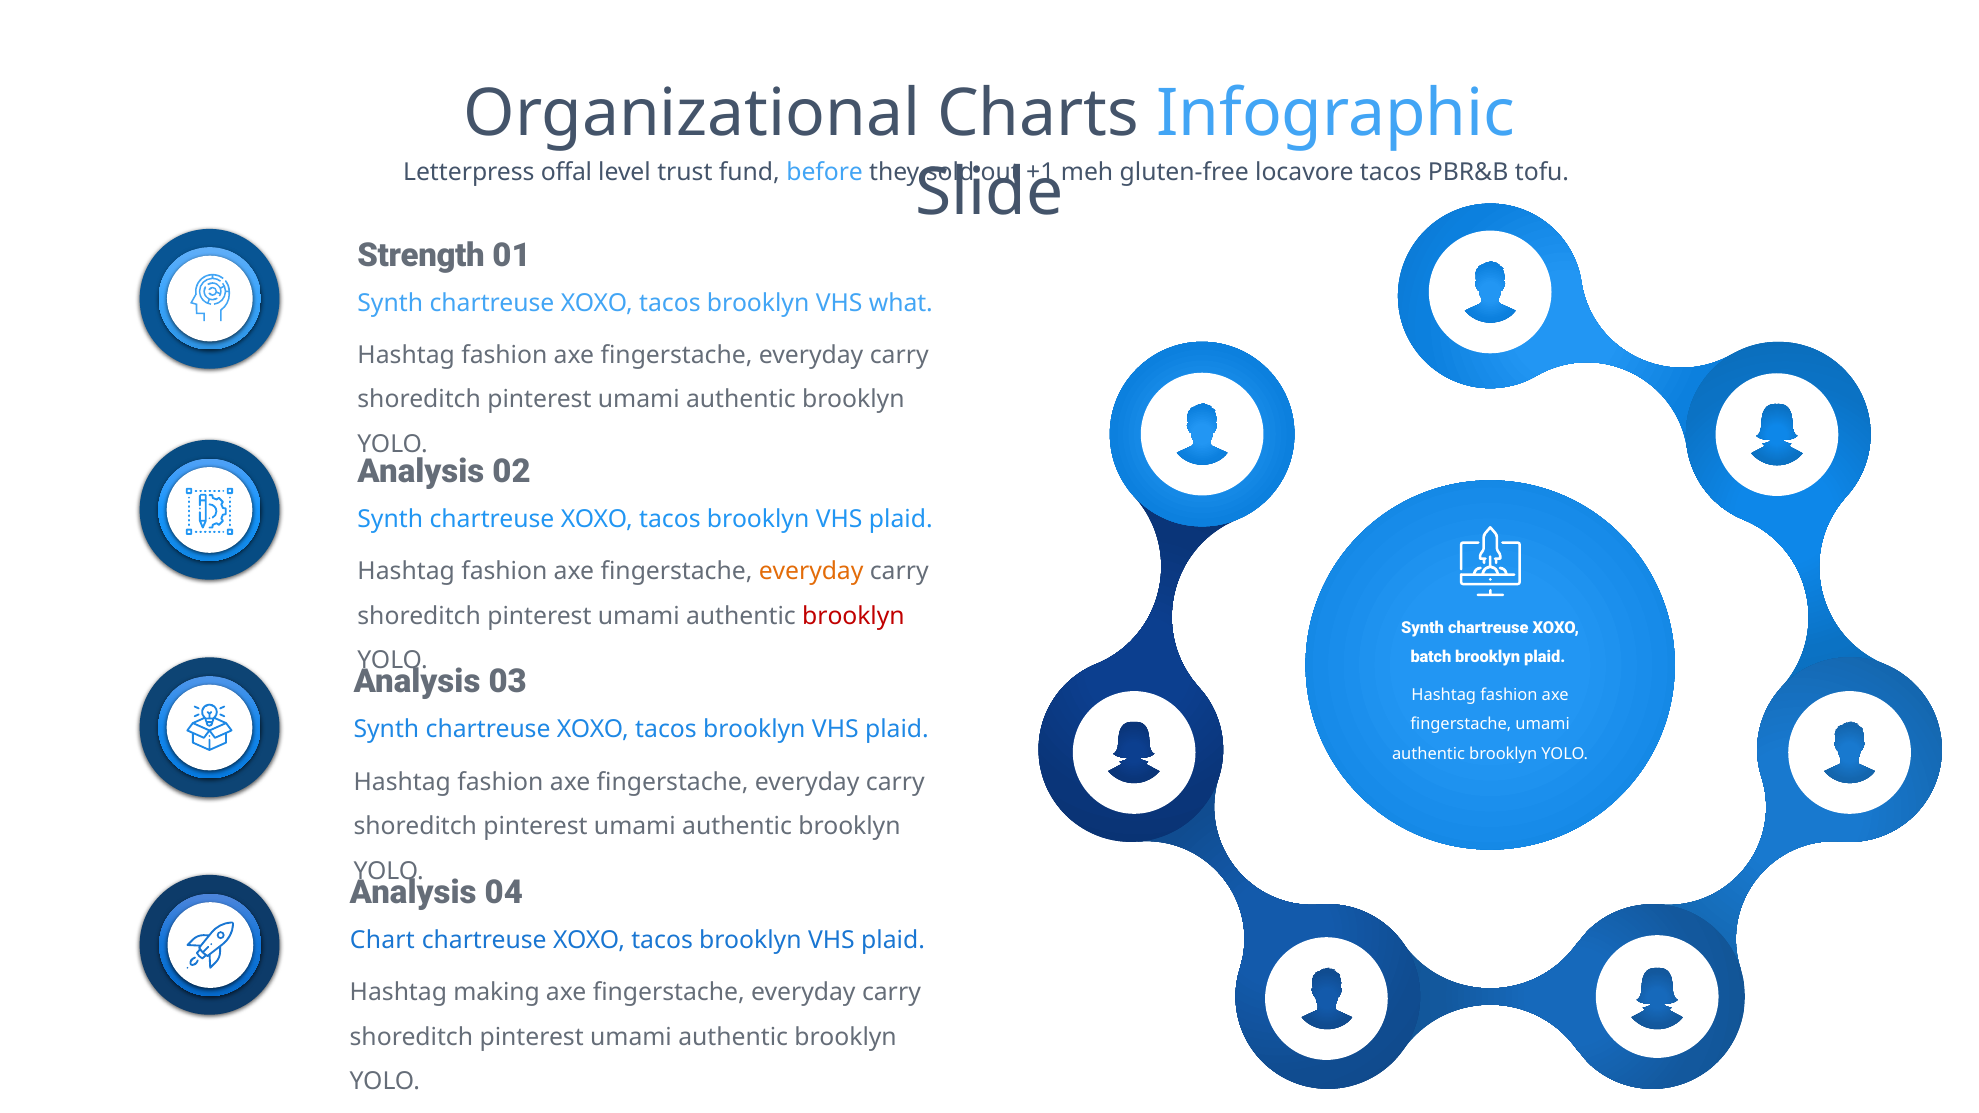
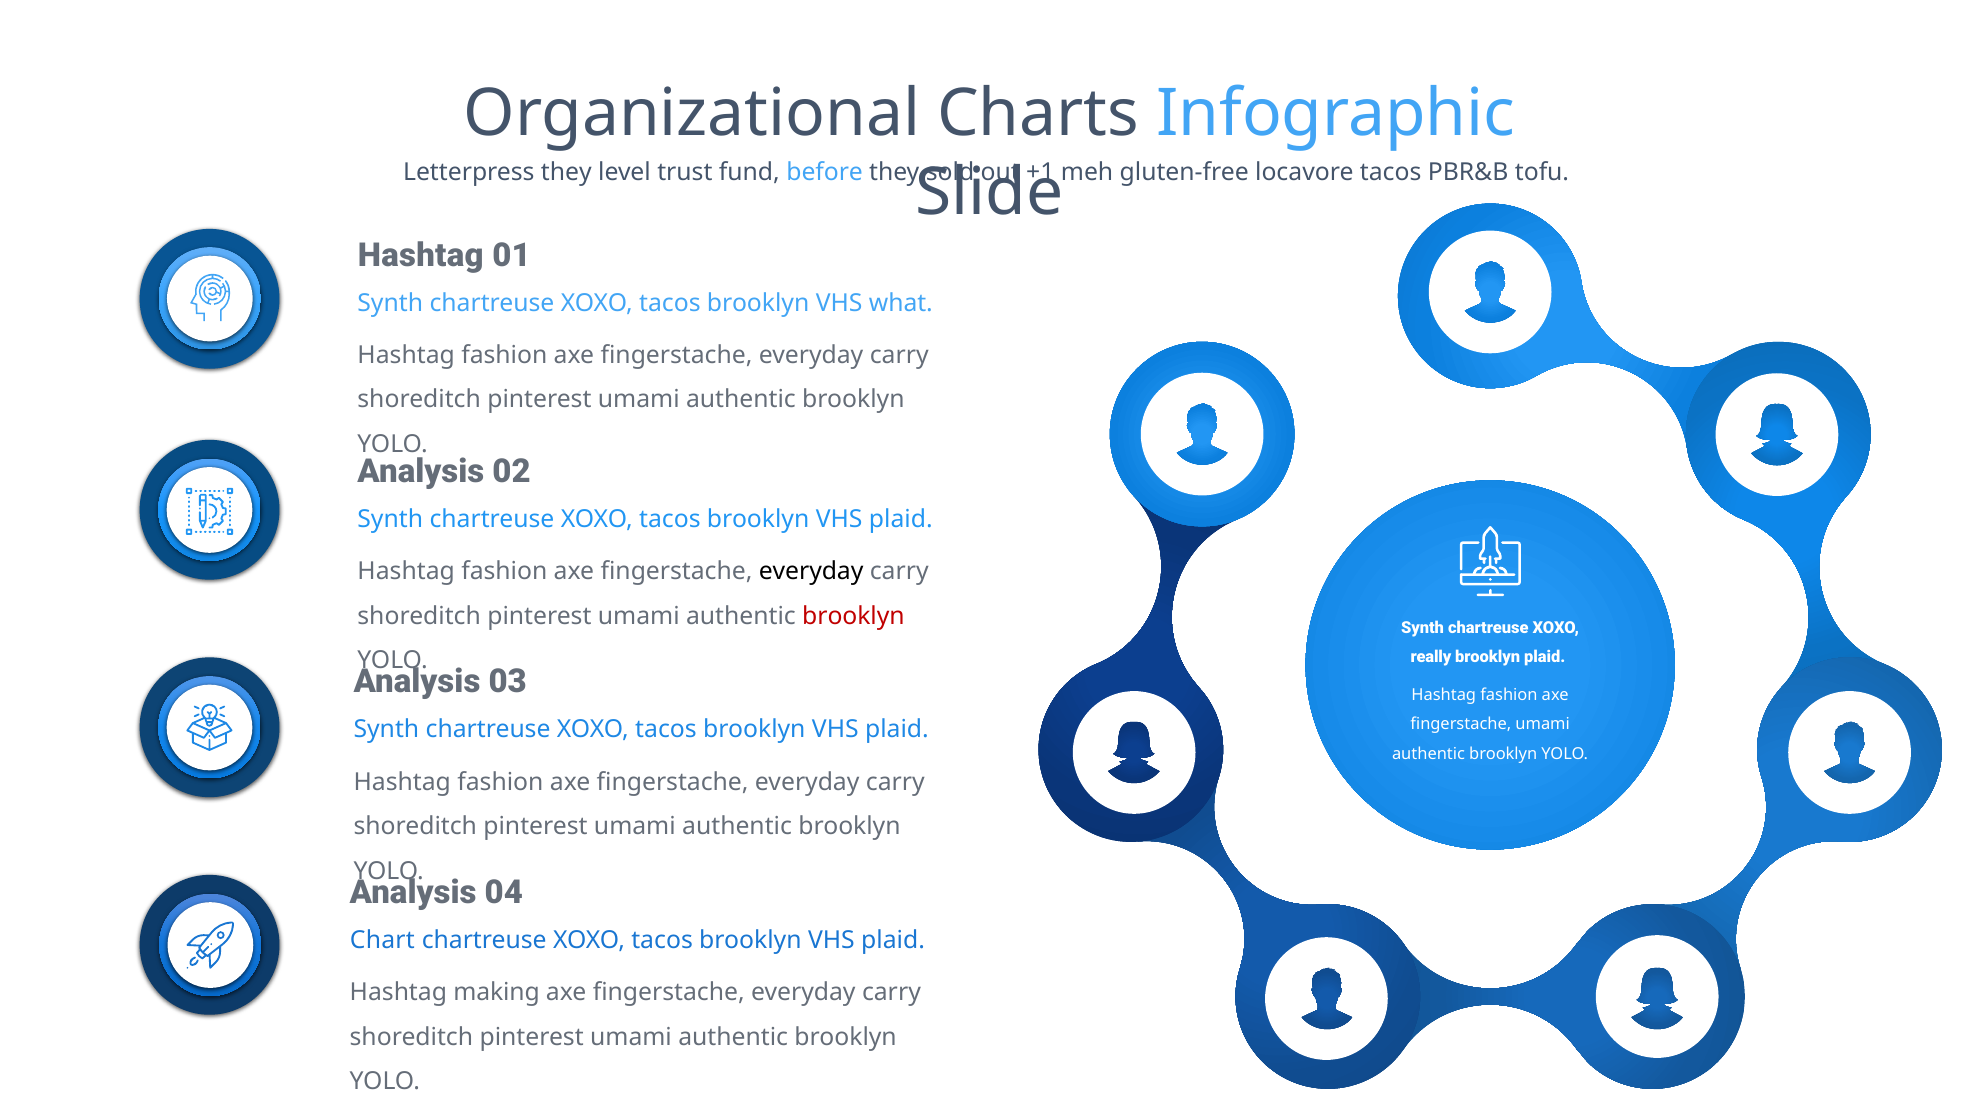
Letterpress offal: offal -> they
Strength at (421, 255): Strength -> Hashtag
everyday at (811, 572) colour: orange -> black
batch: batch -> really
